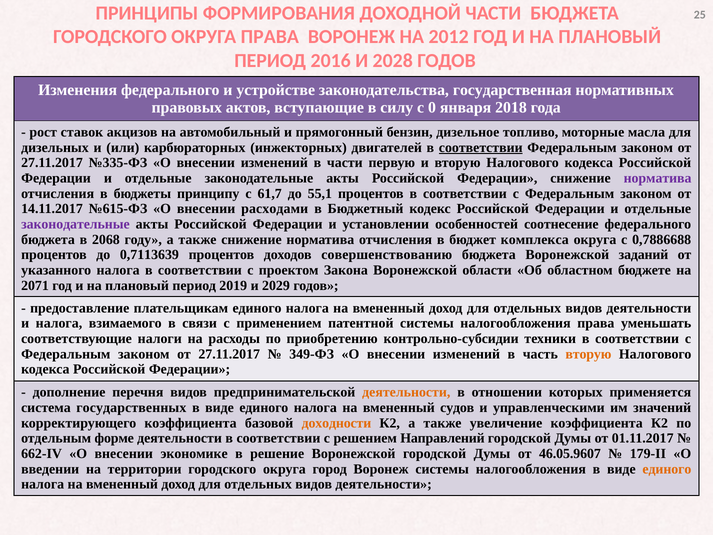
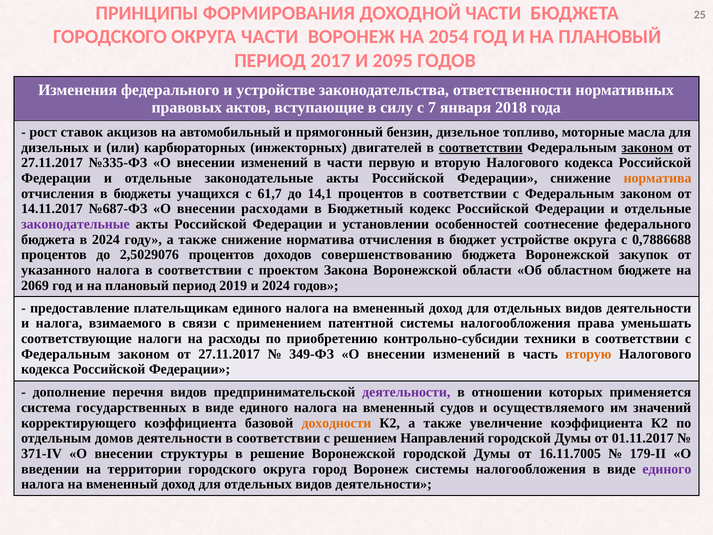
ОКРУГА ПРАВА: ПРАВА -> ЧАСТИ
2012: 2012 -> 2054
2016: 2016 -> 2017
2028: 2028 -> 2095
государственная: государственная -> ответственности
0: 0 -> 7
законом at (647, 147) underline: none -> present
норматива at (658, 178) colour: purple -> orange
принципу: принципу -> учащихся
55,1: 55,1 -> 14,1
№615-ФЗ: №615-ФЗ -> №687-ФЗ
в 2068: 2068 -> 2024
бюджет комплекса: комплекса -> устройстве
0,7113639: 0,7113639 -> 2,5029076
заданий: заданий -> закупок
2071: 2071 -> 2069
и 2029: 2029 -> 2024
деятельности at (406, 392) colour: orange -> purple
управленческими: управленческими -> осуществляемого
форме: форме -> домов
662-IV: 662-IV -> 371-IV
экономике: экономике -> структуры
46.05.9607: 46.05.9607 -> 16.11.7005
единого at (667, 469) colour: orange -> purple
